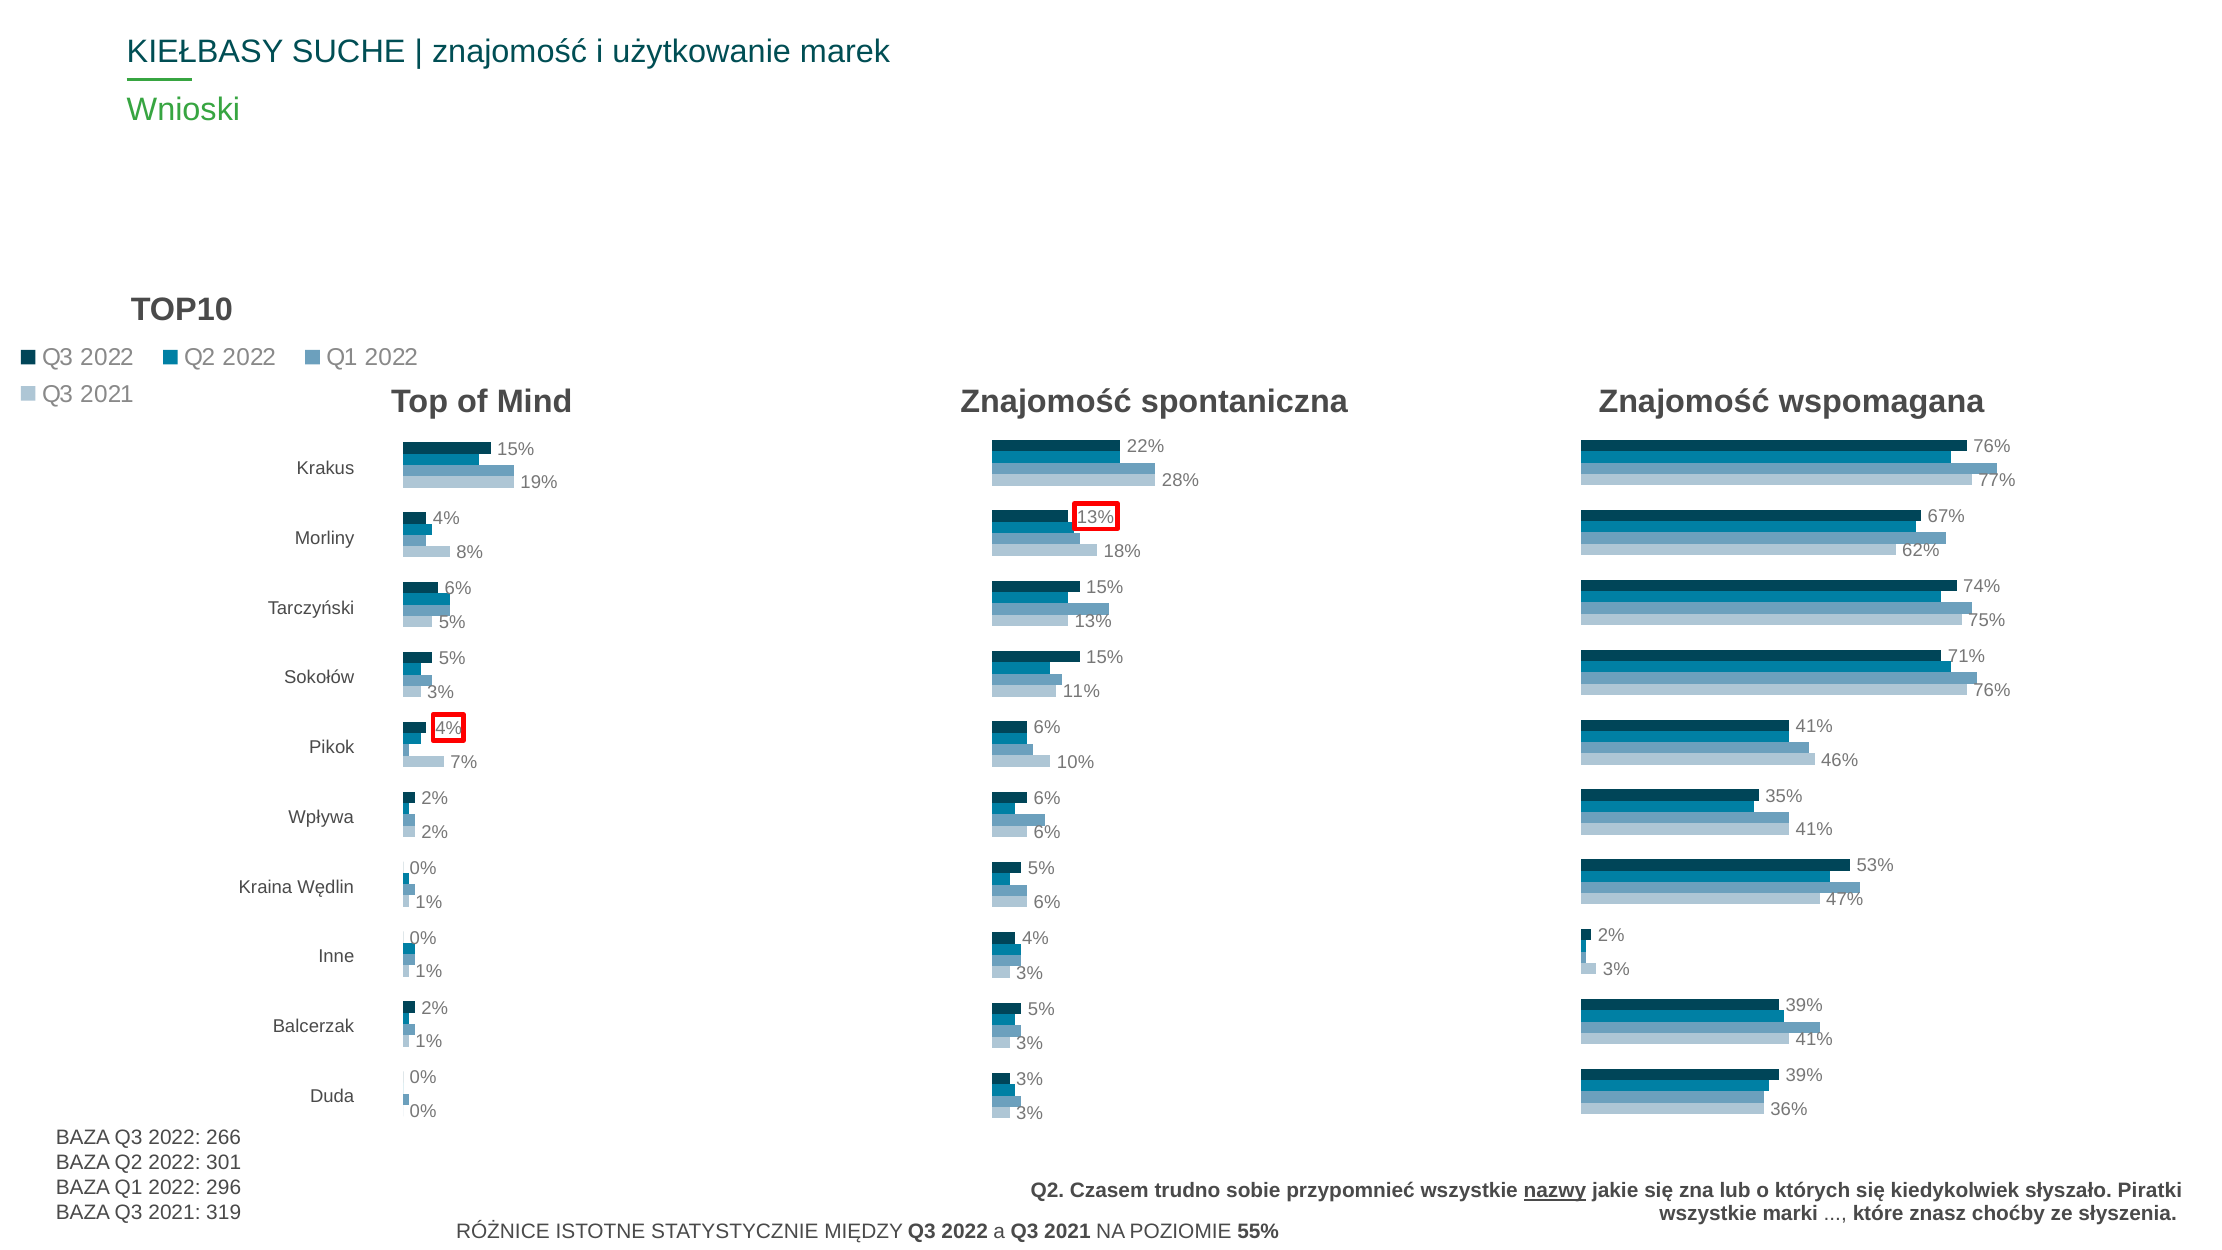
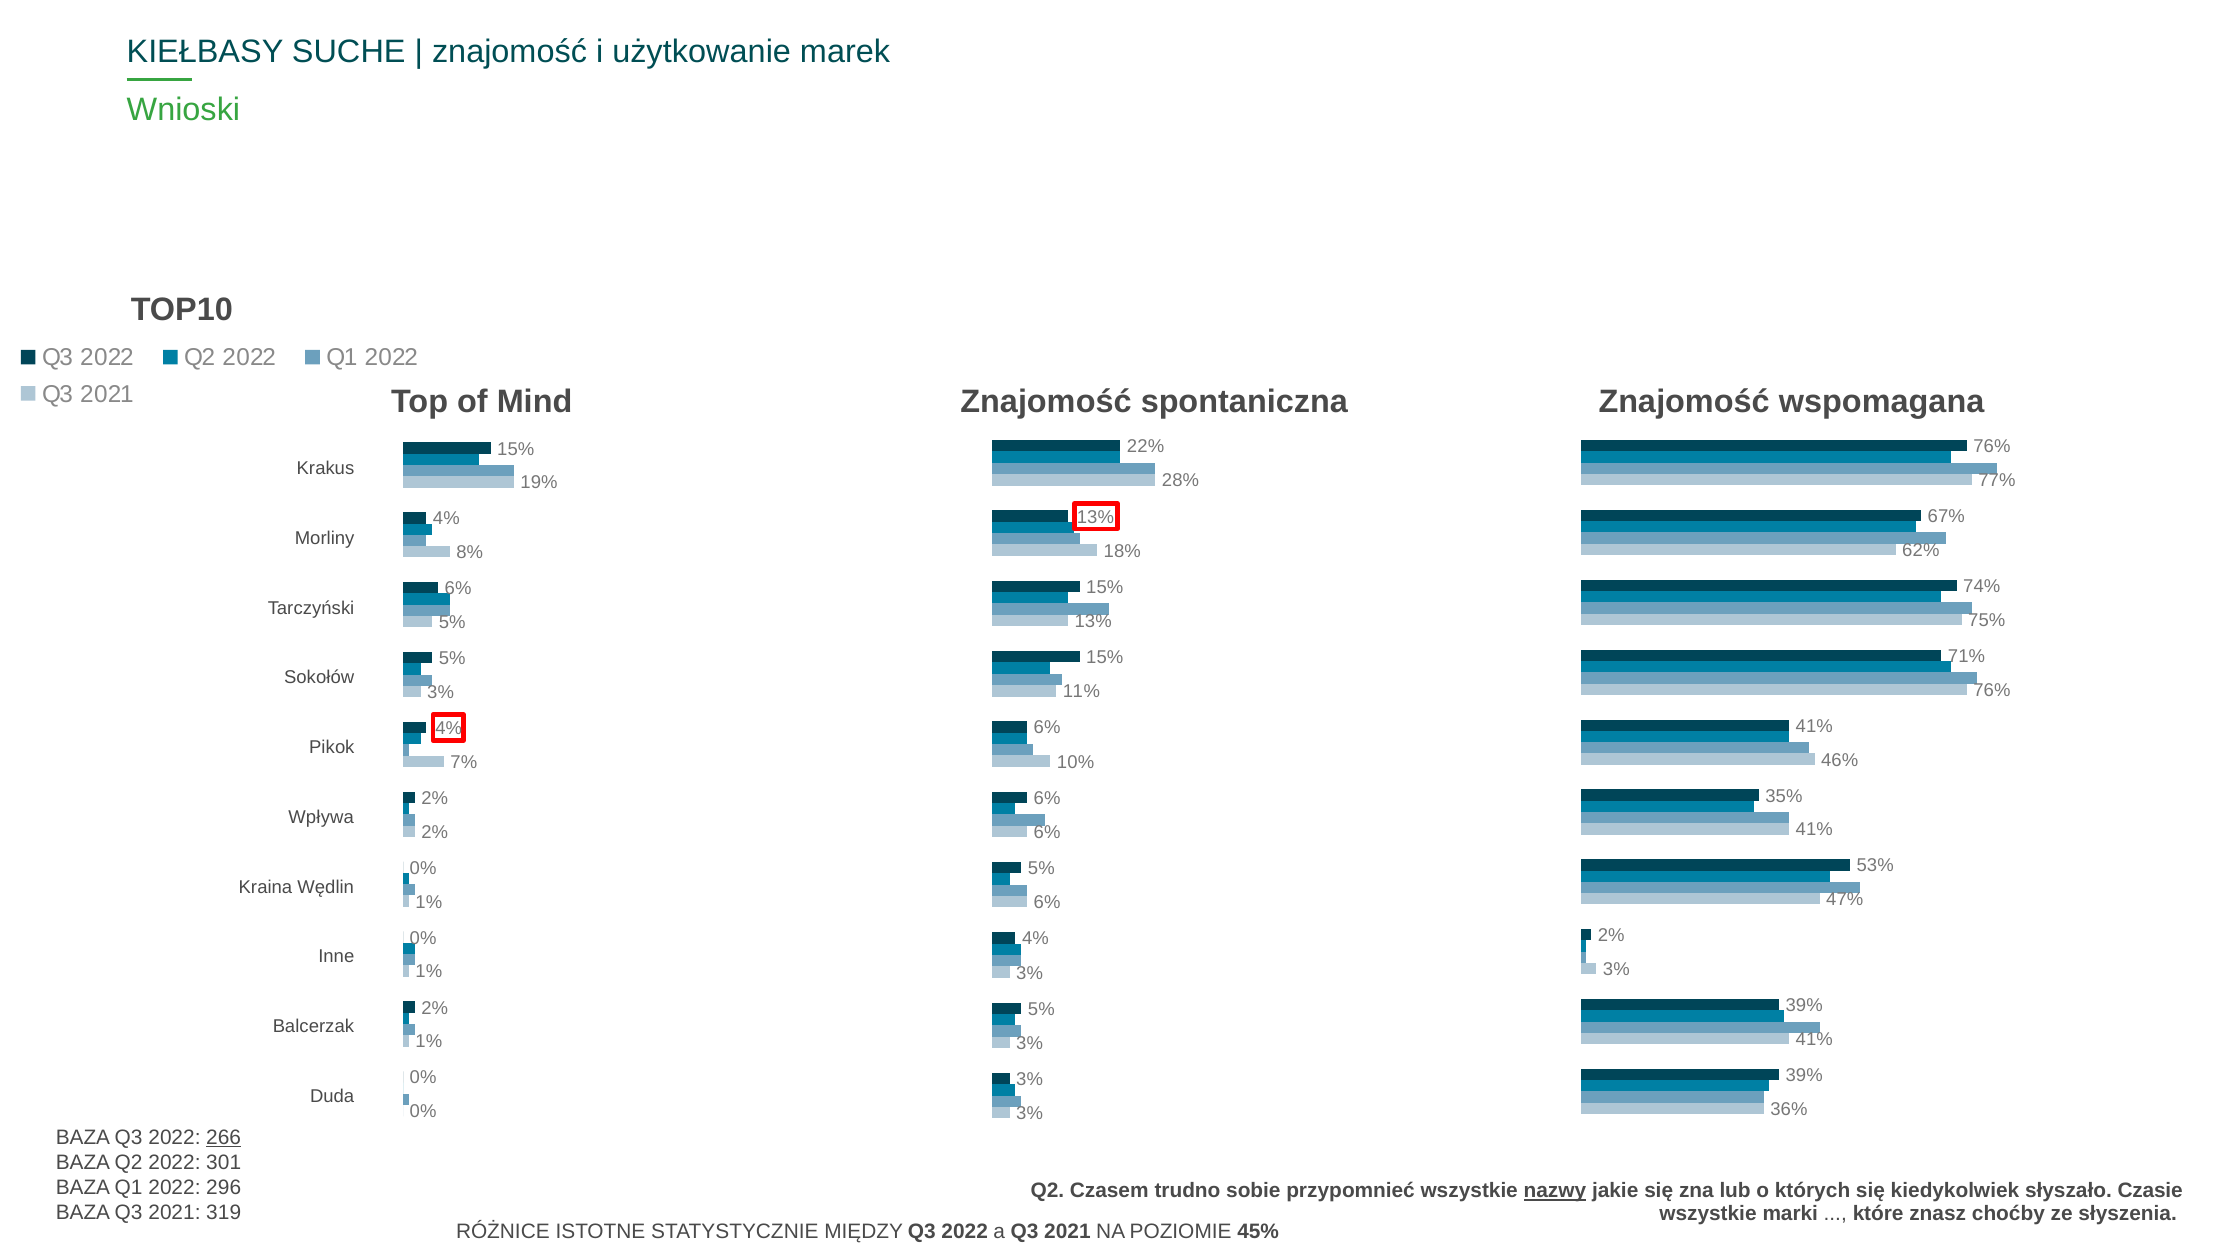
266 underline: none -> present
Piratki: Piratki -> Czasie
55%: 55% -> 45%
